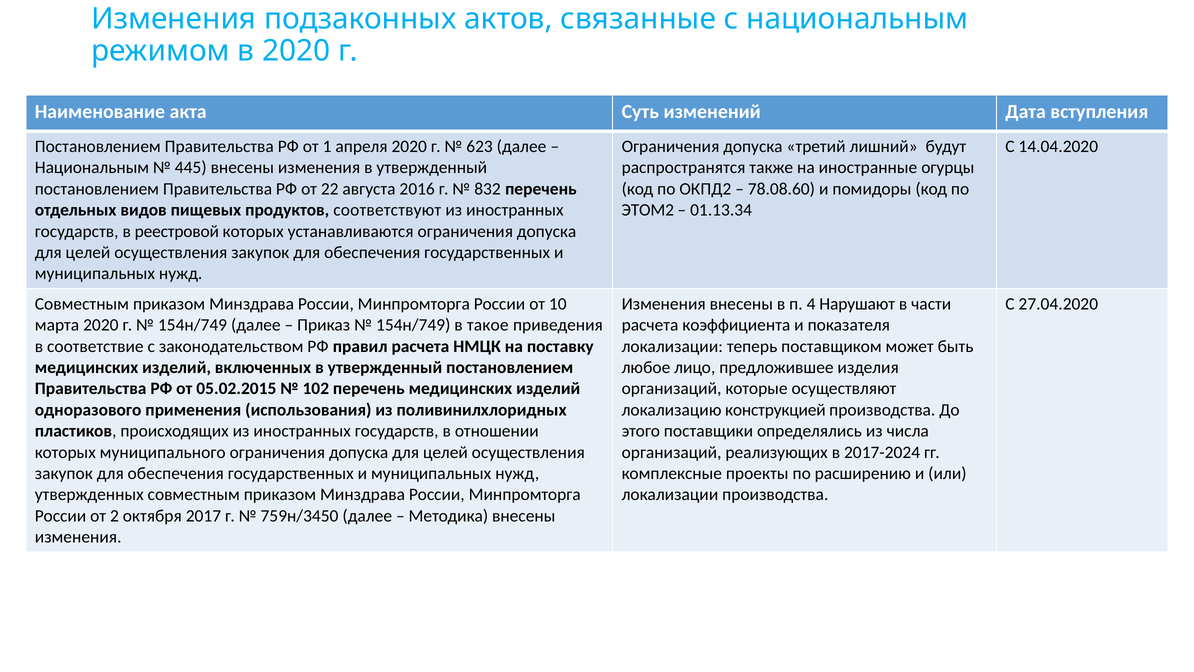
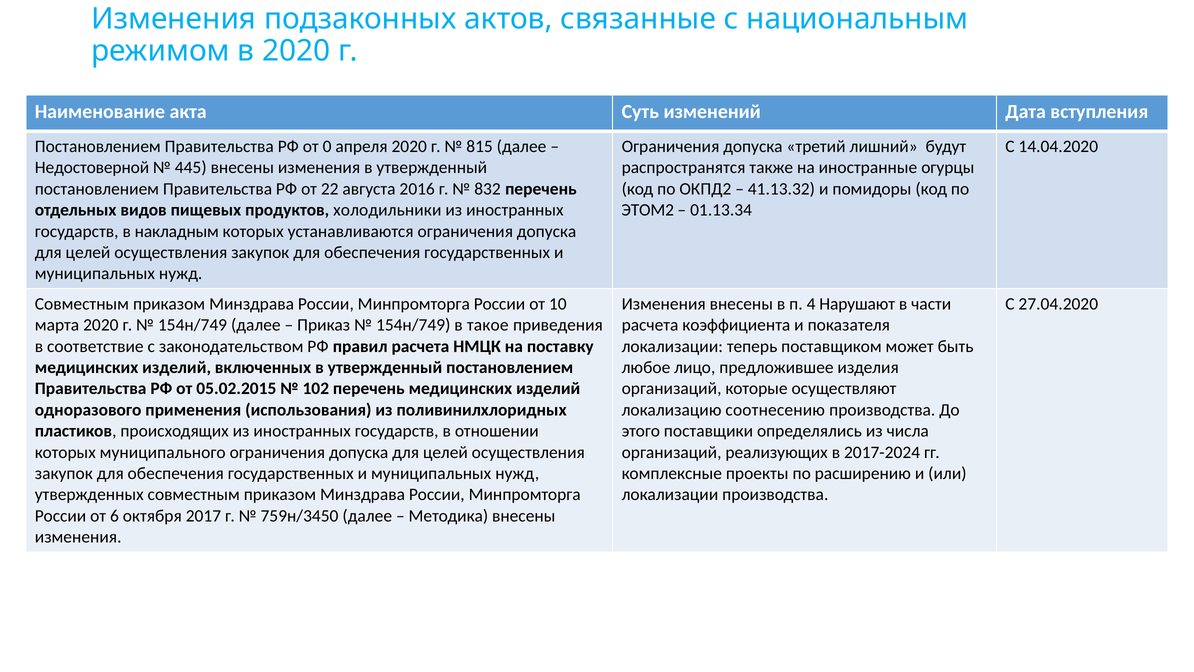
1: 1 -> 0
623: 623 -> 815
Национальным at (92, 168): Национальным -> Недостоверной
78.08.60: 78.08.60 -> 41.13.32
соответствуют: соответствуют -> холодильники
реестровой: реестровой -> накладным
конструкцией: конструкцией -> соотнесению
2: 2 -> 6
